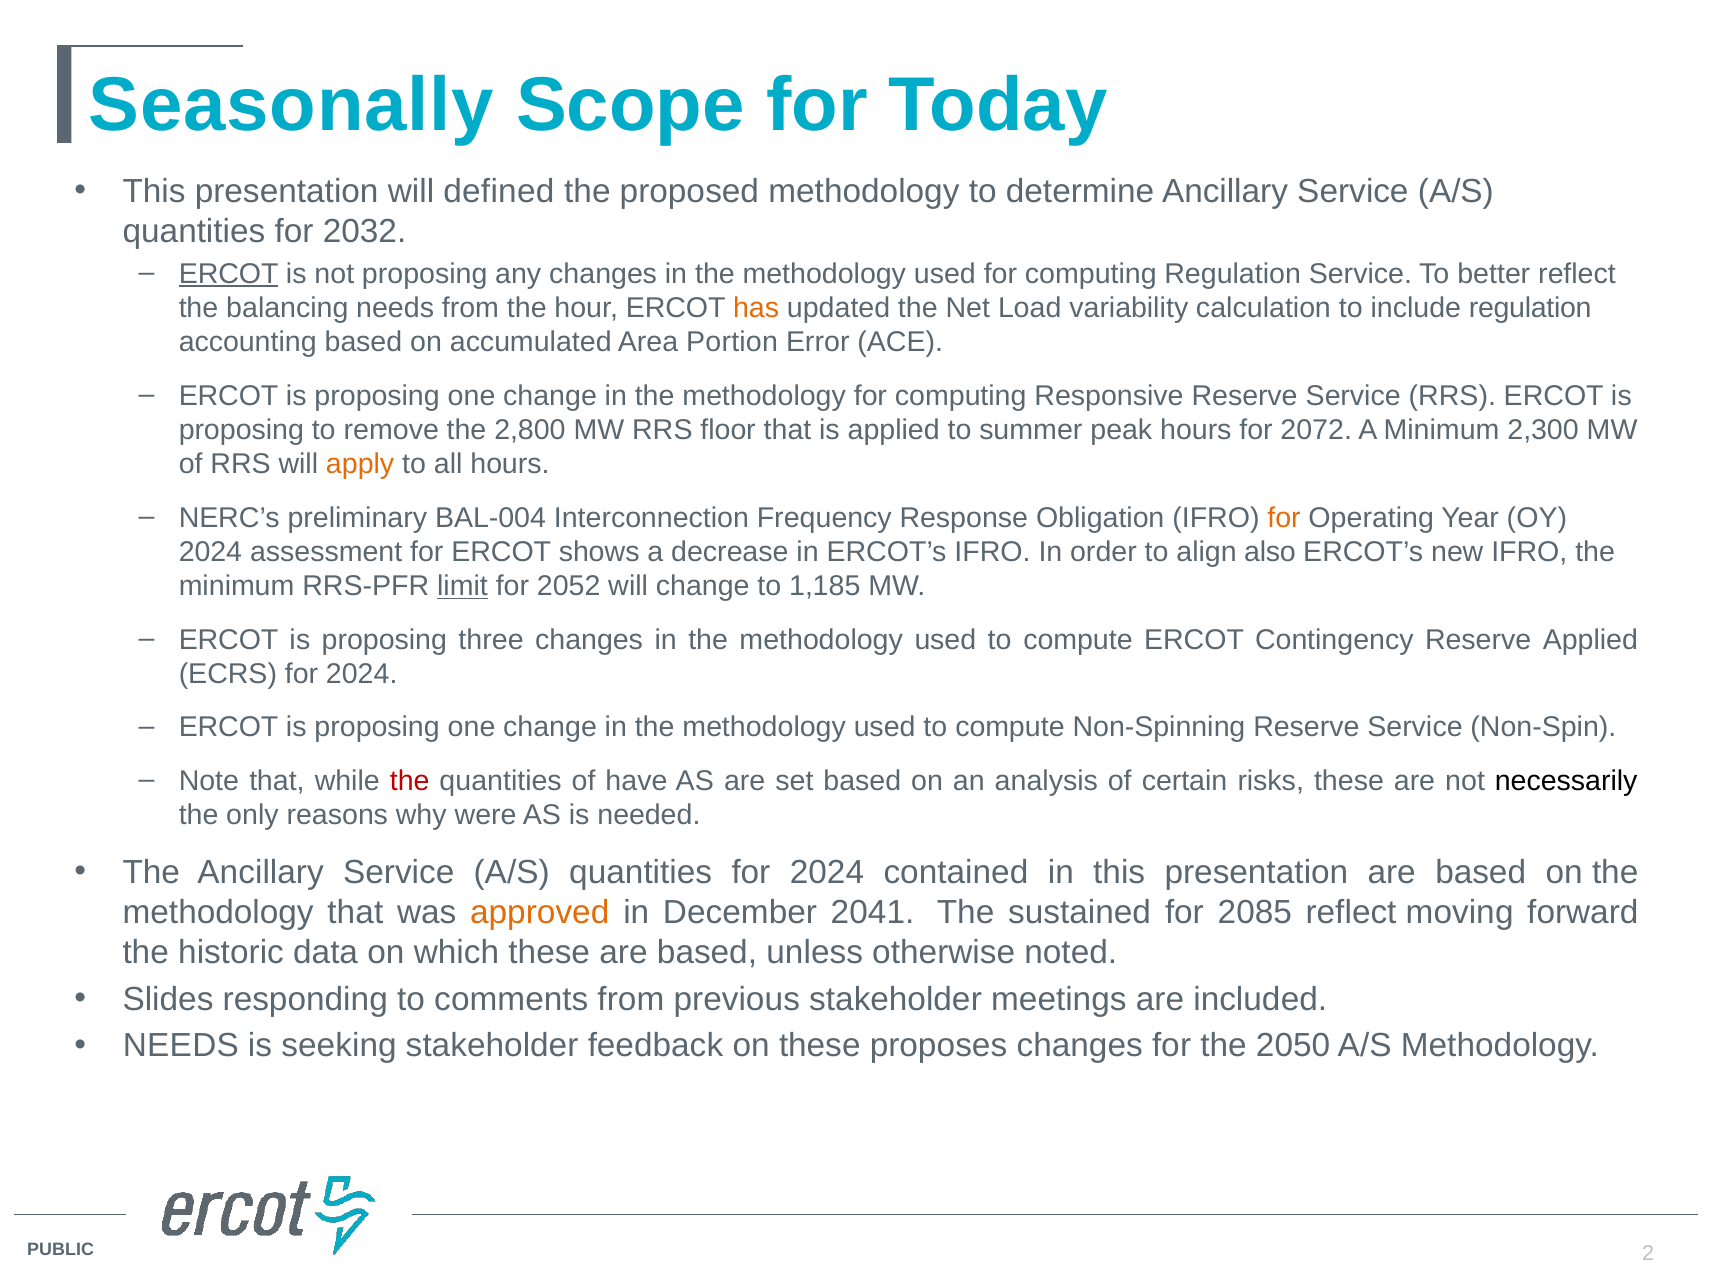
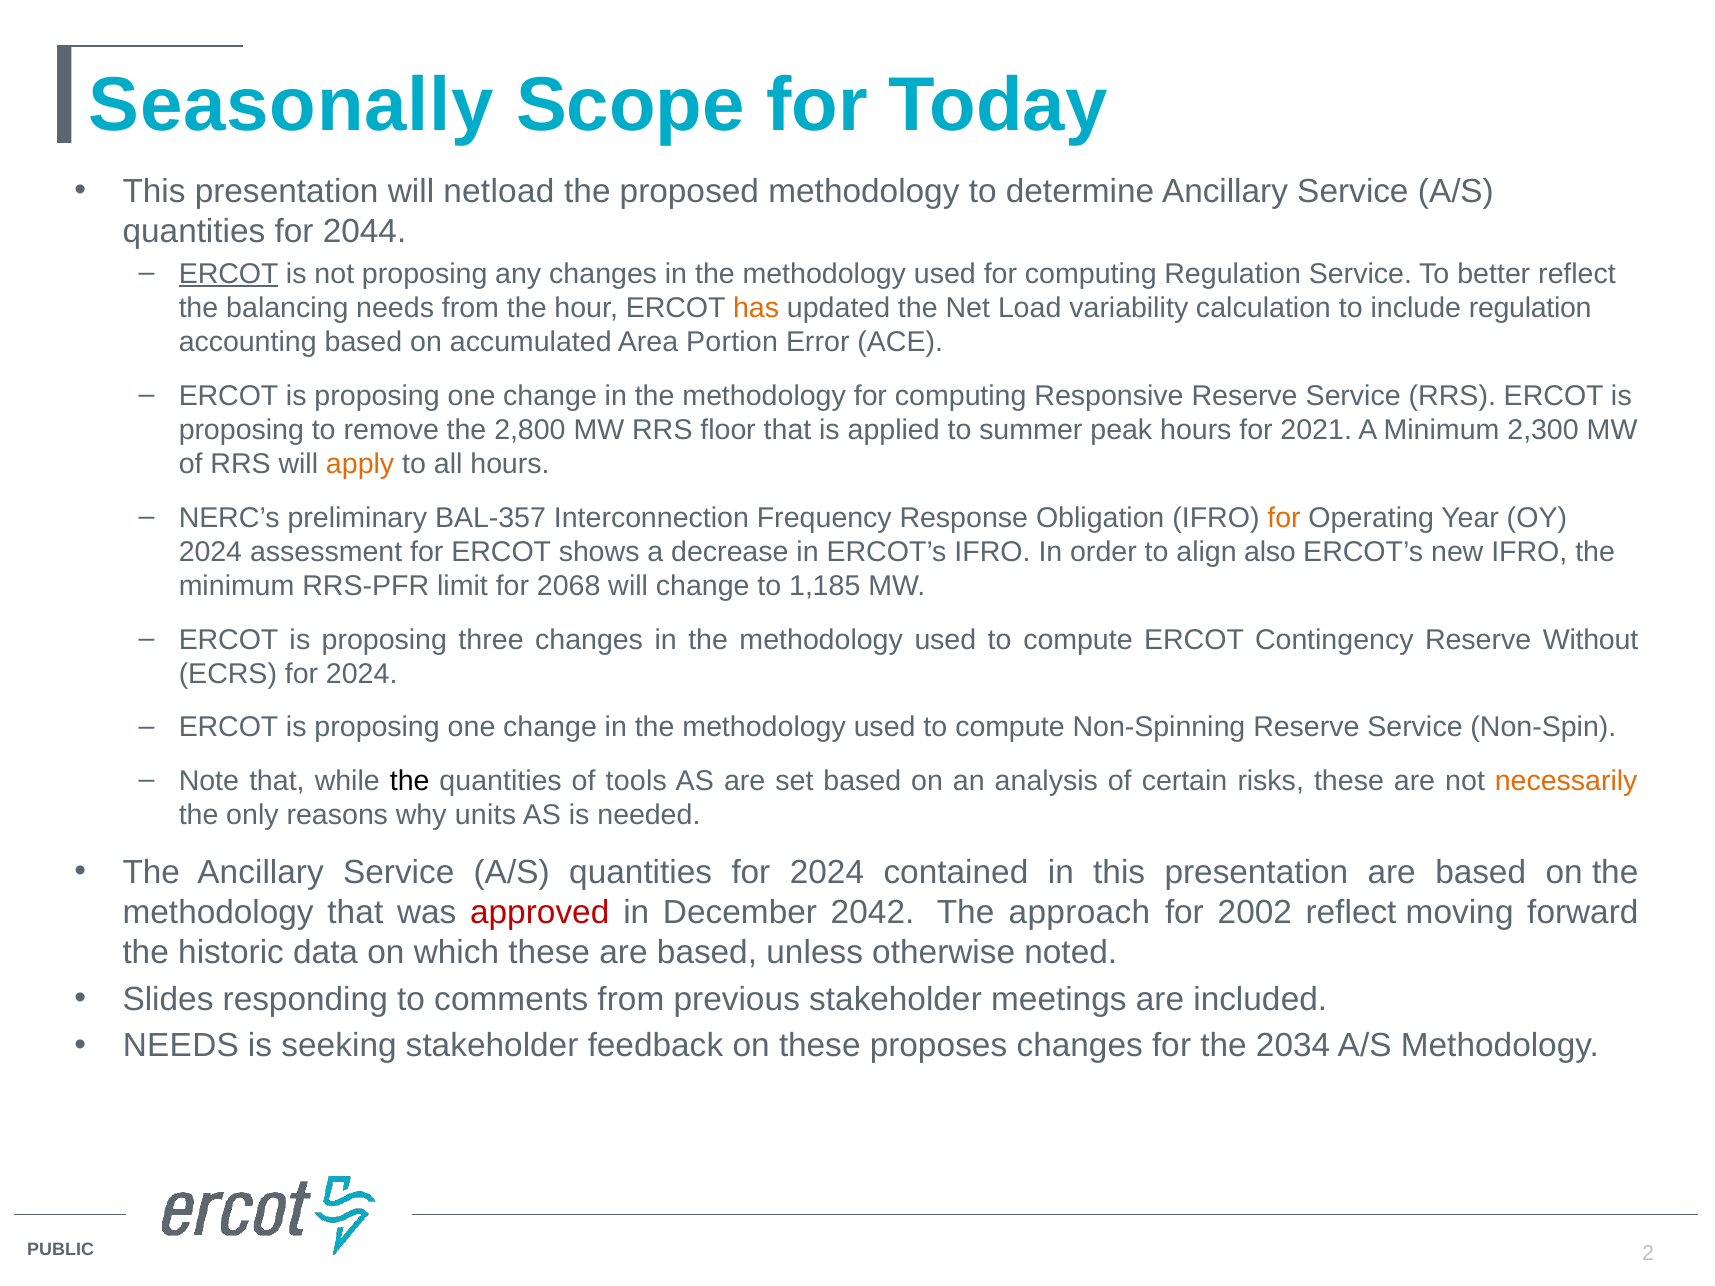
defined: defined -> netload
2032: 2032 -> 2044
2072: 2072 -> 2021
BAL-004: BAL-004 -> BAL-357
limit underline: present -> none
2052: 2052 -> 2068
Reserve Applied: Applied -> Without
the at (410, 781) colour: red -> black
have: have -> tools
necessarily colour: black -> orange
were: were -> units
approved colour: orange -> red
2041: 2041 -> 2042
sustained: sustained -> approach
2085: 2085 -> 2002
2050: 2050 -> 2034
